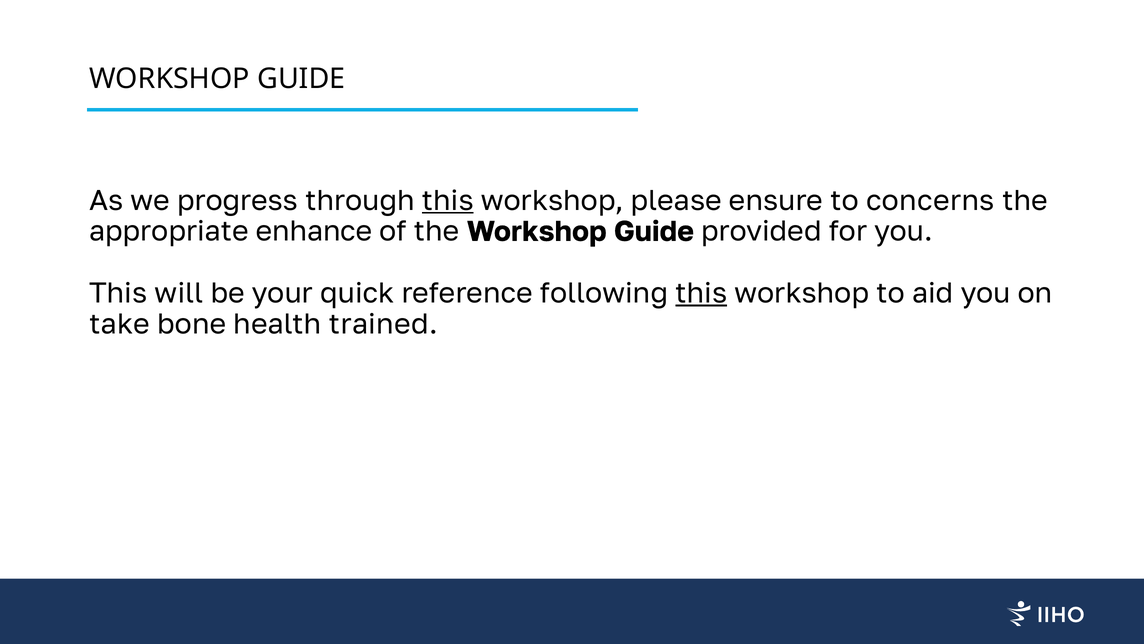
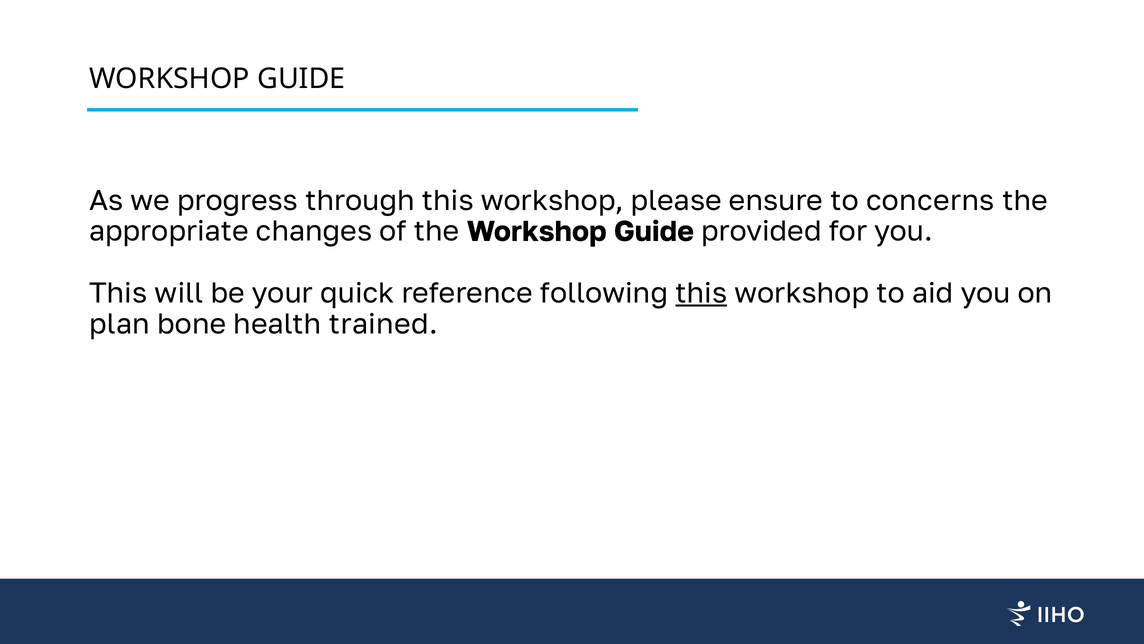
this at (448, 200) underline: present -> none
enhance: enhance -> changes
take: take -> plan
